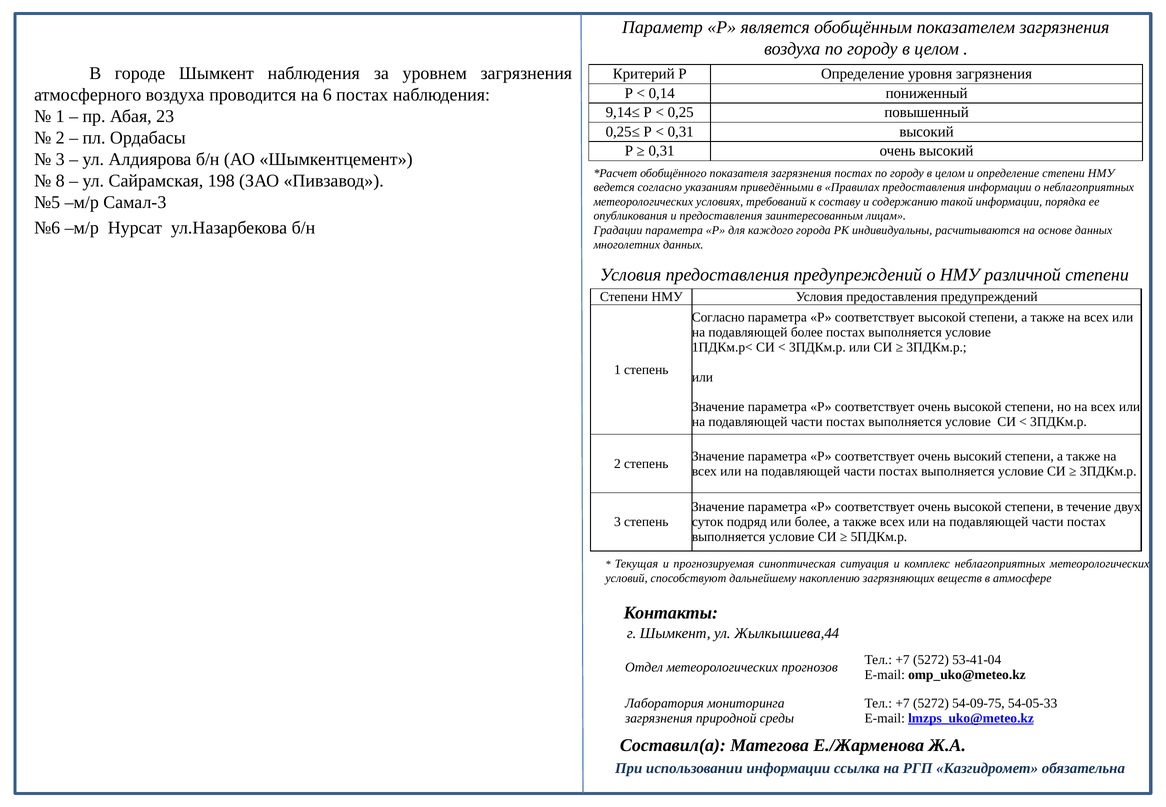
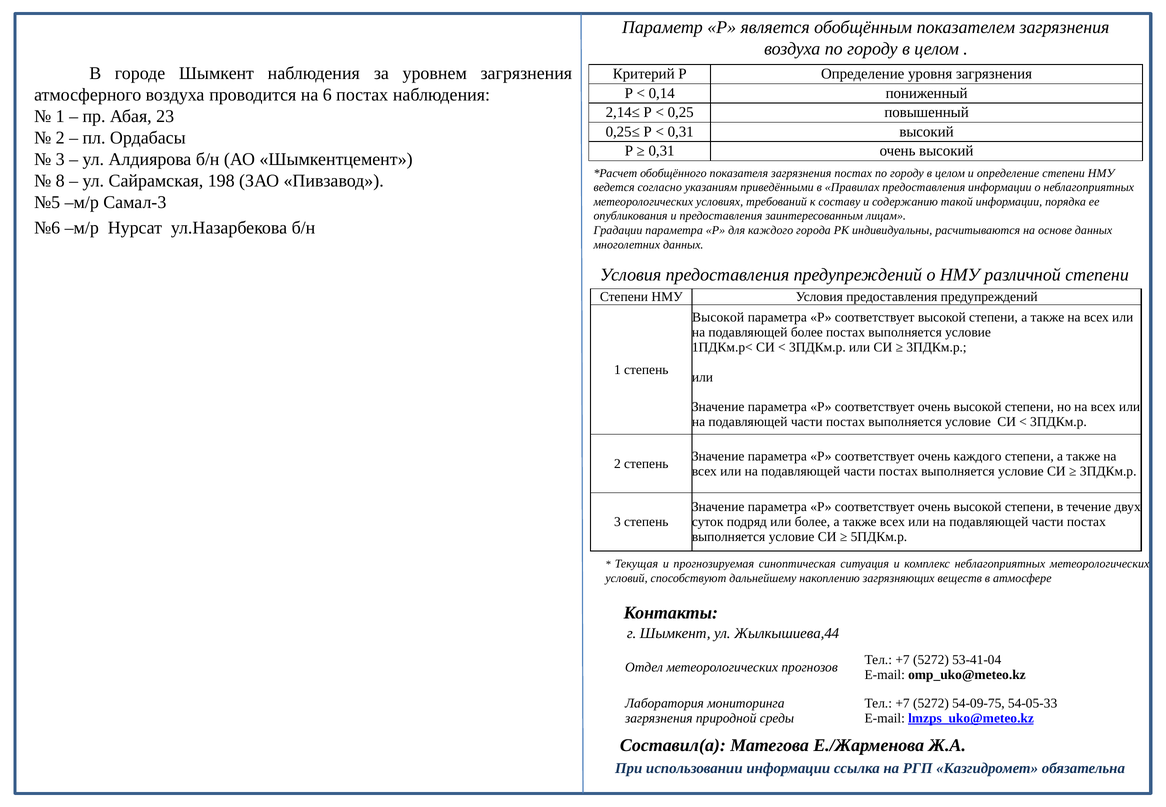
9,14≤: 9,14≤ -> 2,14≤
Согласно at (718, 318): Согласно -> Высокой
соответствует очень высокий: высокий -> каждого
